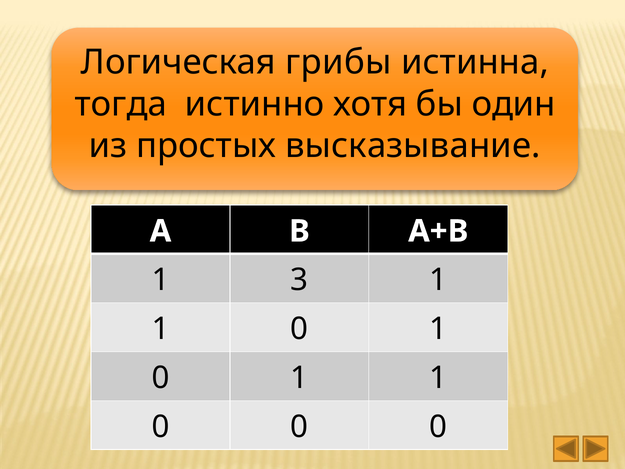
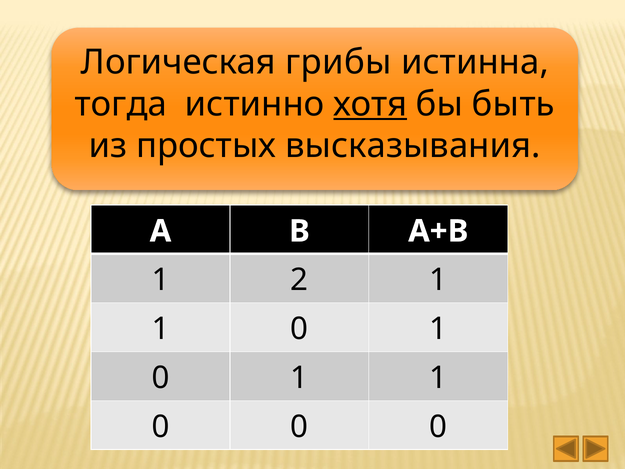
хотя underline: none -> present
один: один -> быть
высказывание: высказывание -> высказывания
3: 3 -> 2
